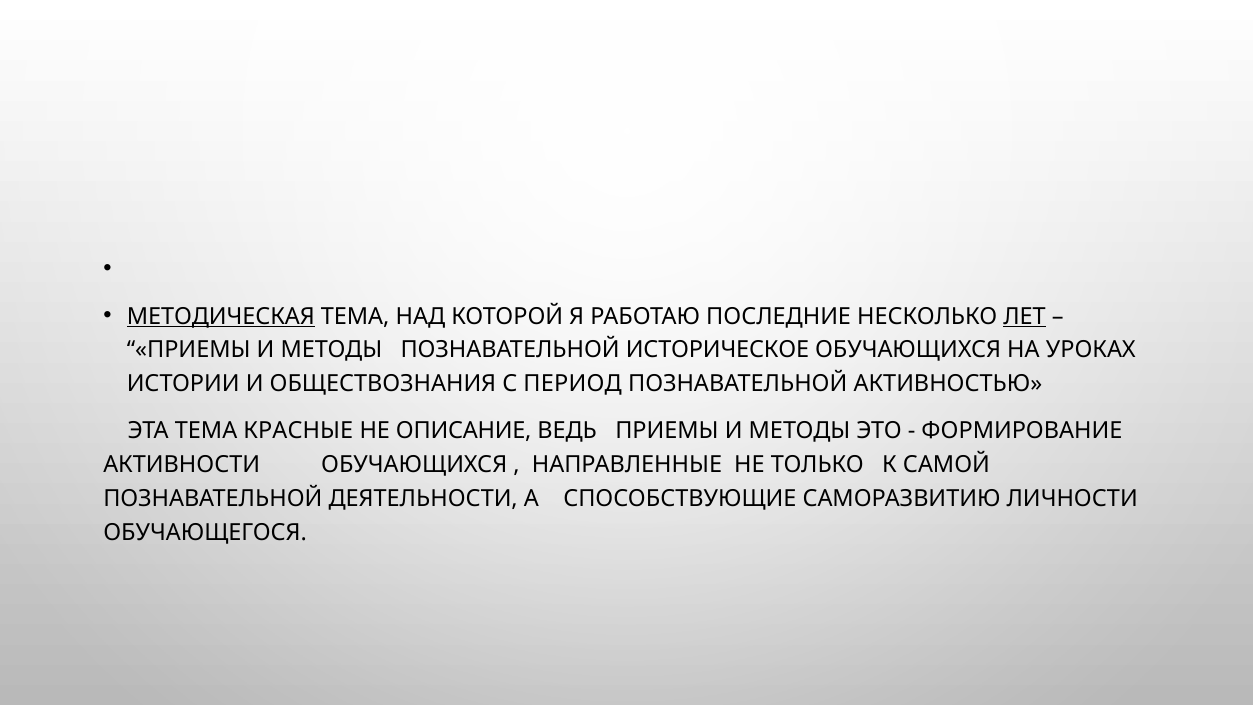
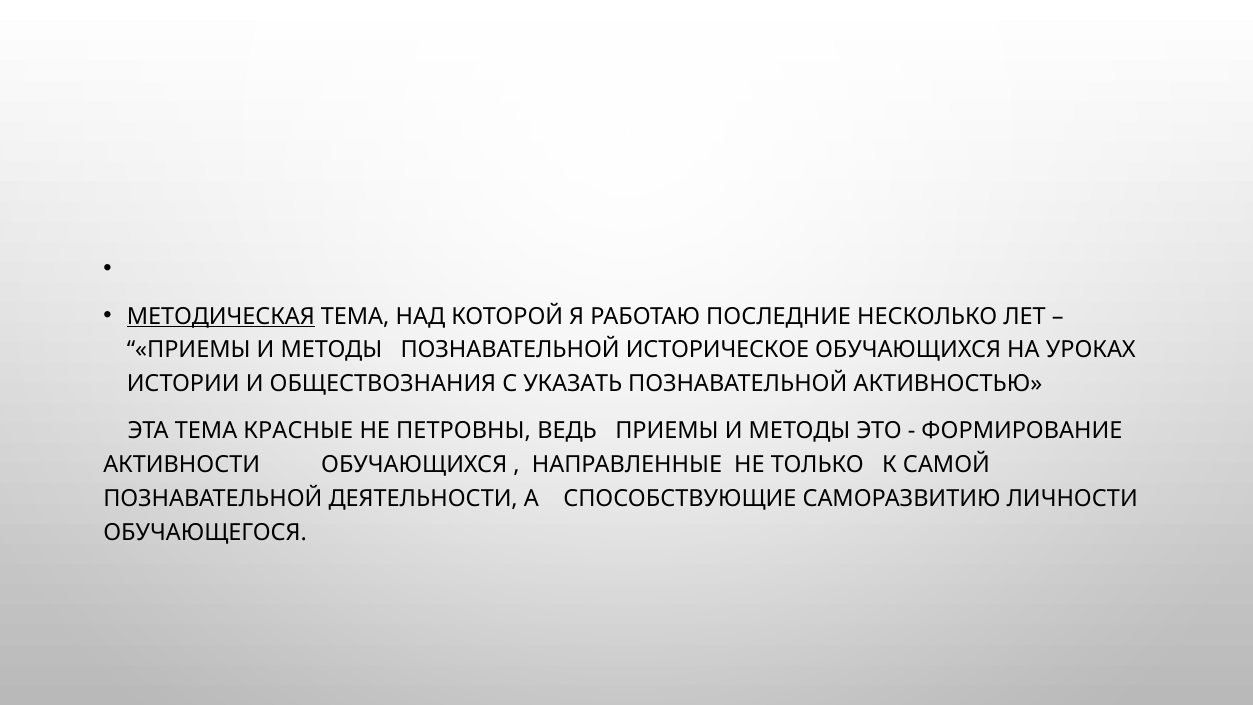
ЛЕТ underline: present -> none
ПЕРИОД: ПЕРИОД -> УКАЗАТЬ
ОПИСАНИЕ: ОПИСАНИЕ -> ПЕТРОВНЫ
